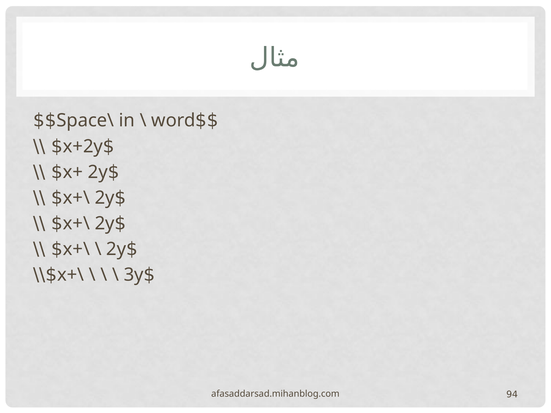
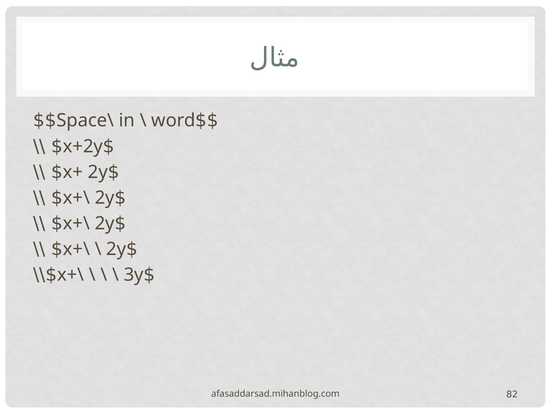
94: 94 -> 82
